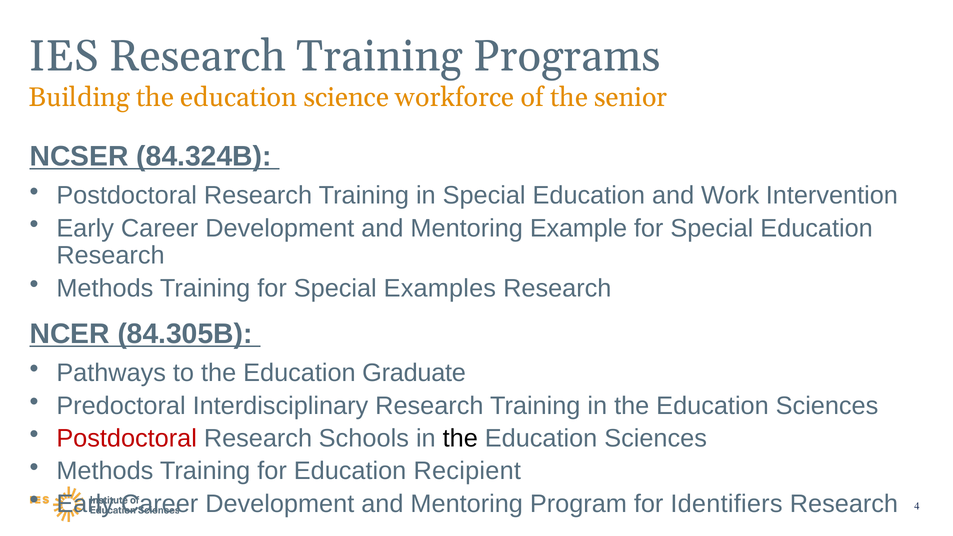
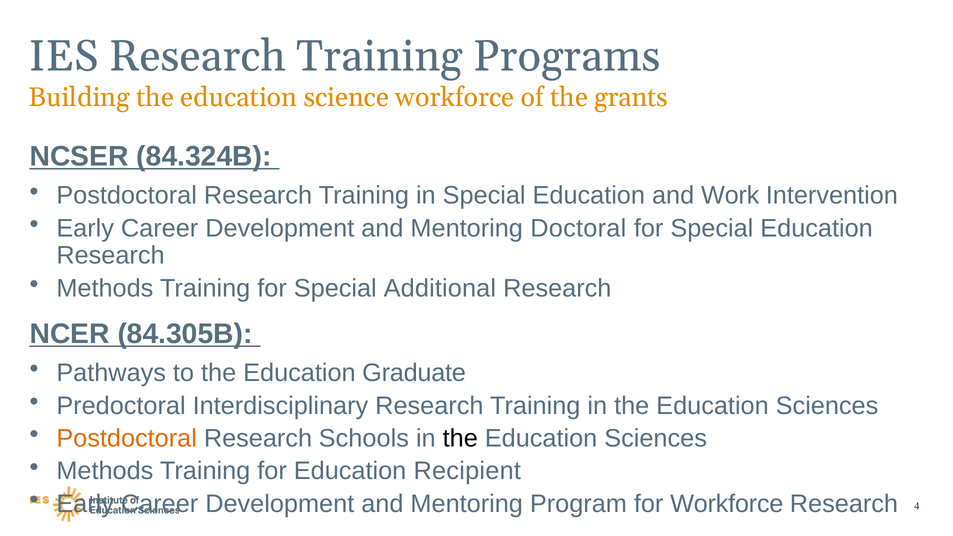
senior: senior -> grants
Example: Example -> Doctoral
Examples: Examples -> Additional
Postdoctoral at (127, 438) colour: red -> orange
for Identifiers: Identifiers -> Workforce
